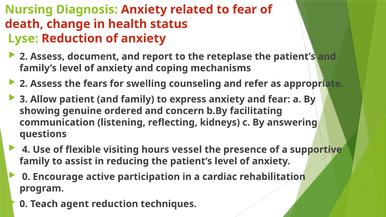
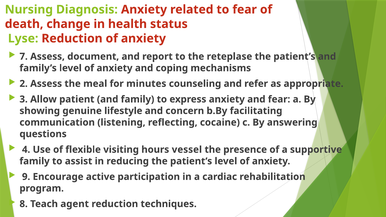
2 at (24, 57): 2 -> 7
fears: fears -> meal
swelling: swelling -> minutes
ordered: ordered -> lifestyle
kidneys: kidneys -> cocaine
0 at (26, 177): 0 -> 9
0 at (24, 204): 0 -> 8
